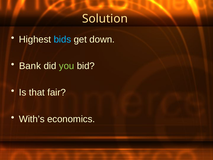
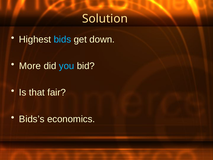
Bank: Bank -> More
you colour: light green -> light blue
With’s: With’s -> Bids’s
